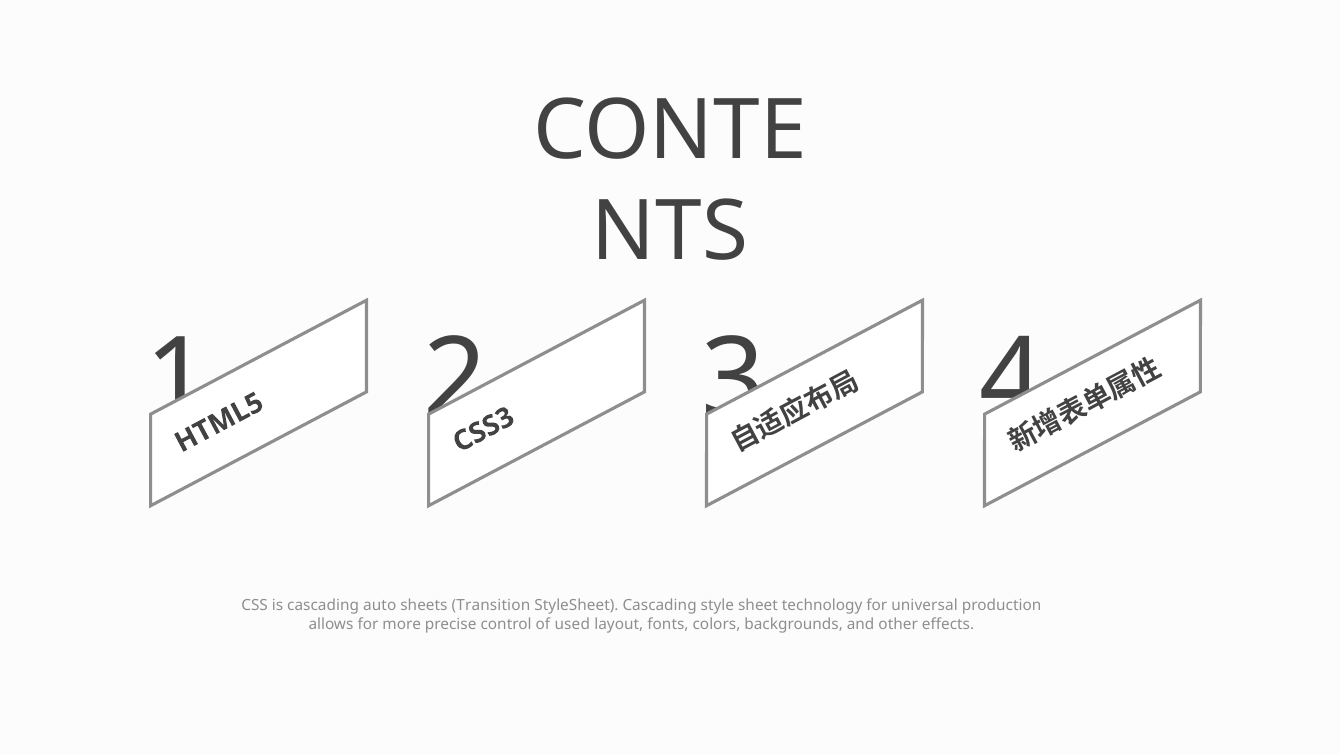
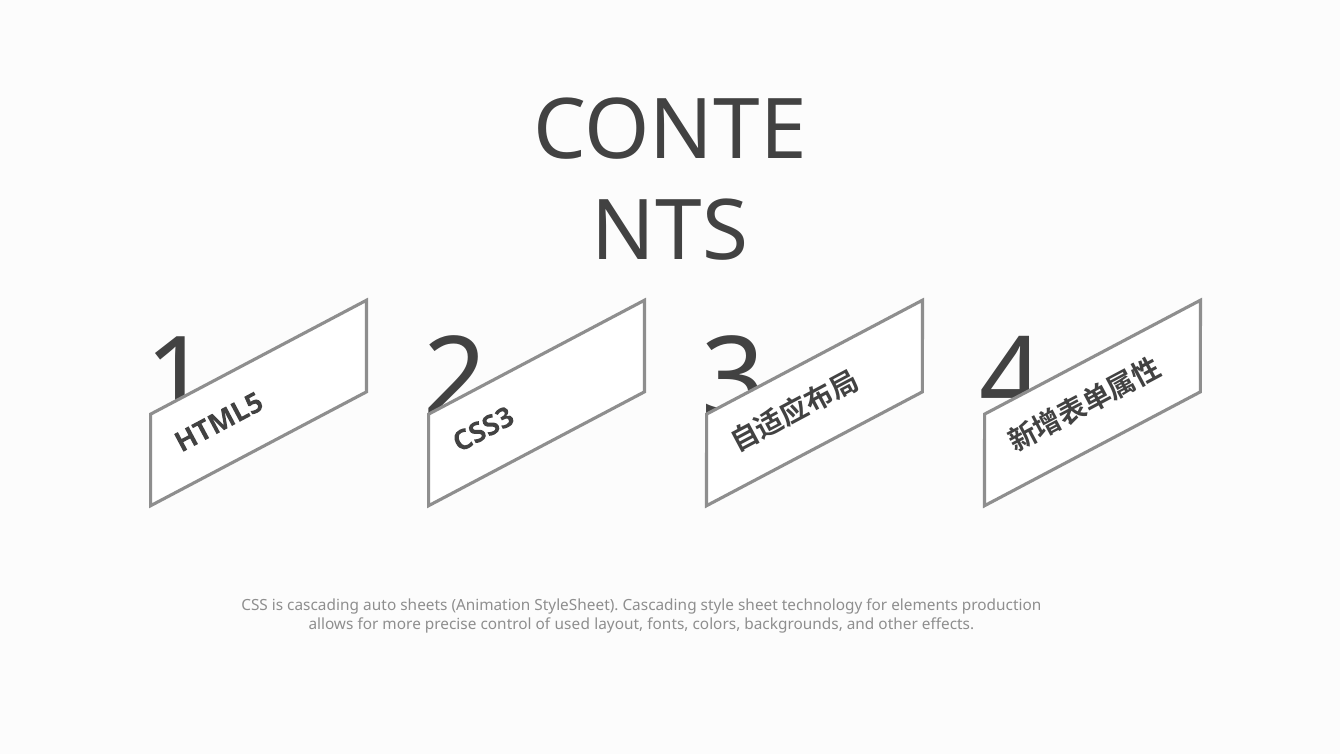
Transition: Transition -> Animation
universal: universal -> elements
